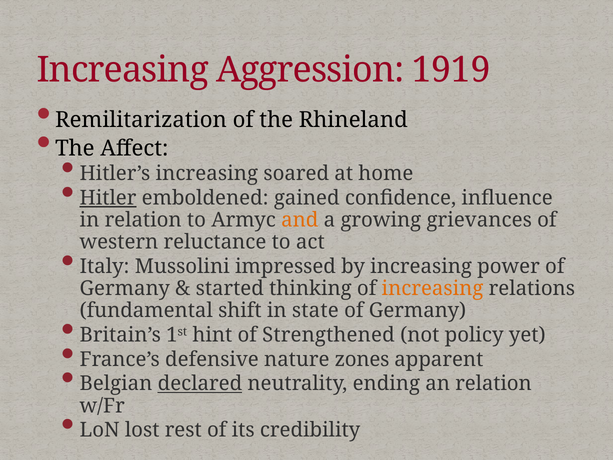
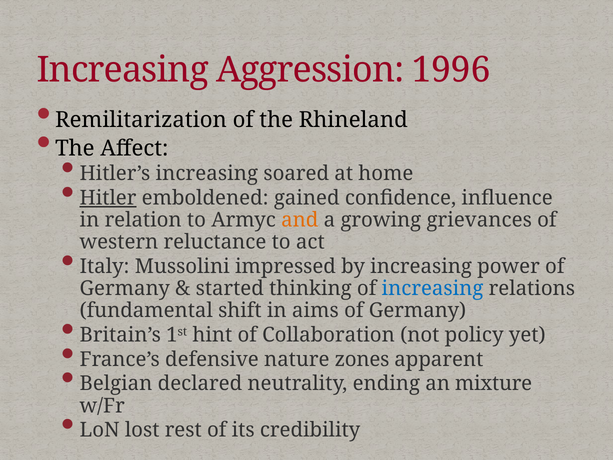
1919: 1919 -> 1996
increasing at (433, 288) colour: orange -> blue
state: state -> aims
Strengthened: Strengthened -> Collaboration
declared underline: present -> none
an relation: relation -> mixture
